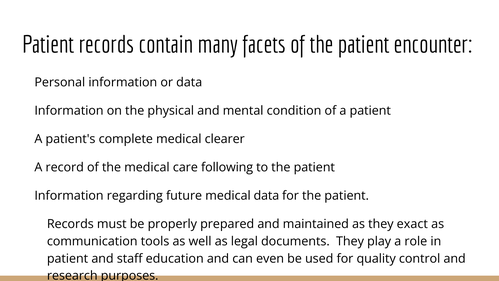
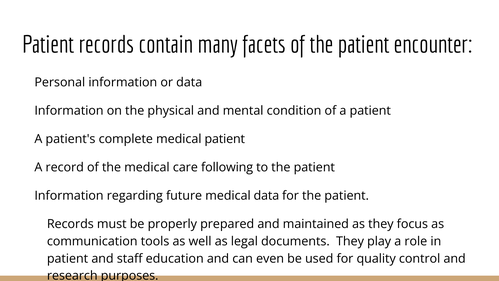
medical clearer: clearer -> patient
exact: exact -> focus
